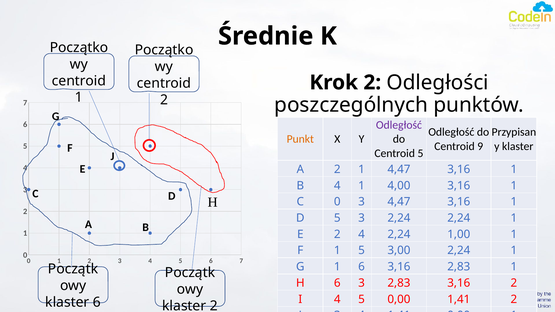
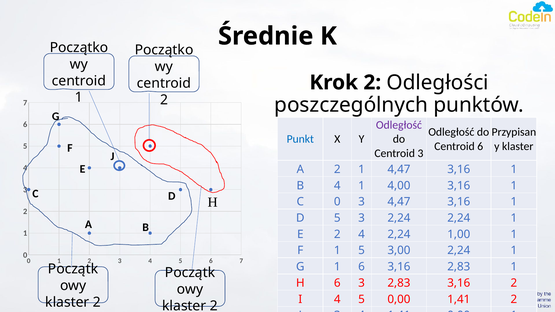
Punkt colour: orange -> blue
Centroid 9: 9 -> 6
Centroid 5: 5 -> 3
6 at (97, 303): 6 -> 2
